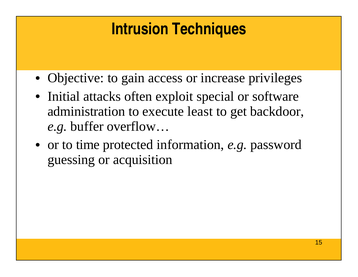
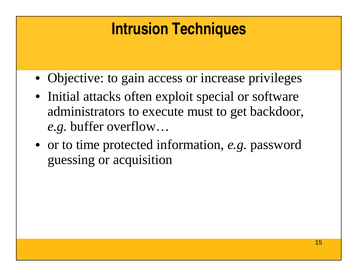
administration: administration -> administrators
least: least -> must
